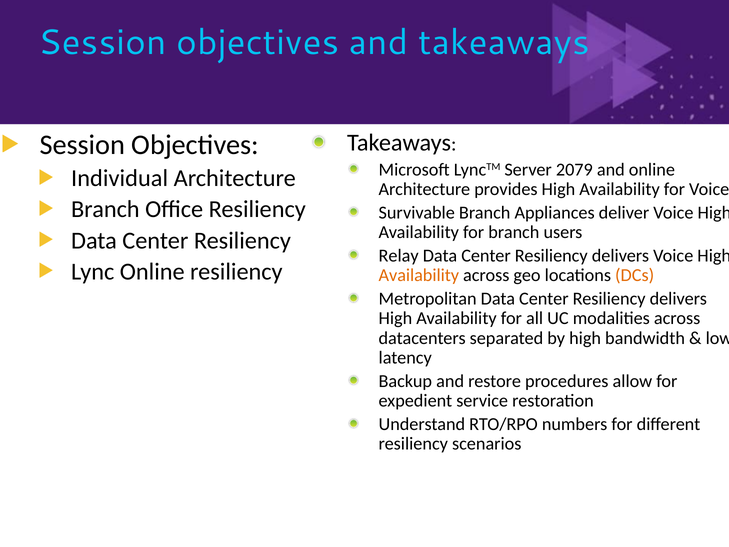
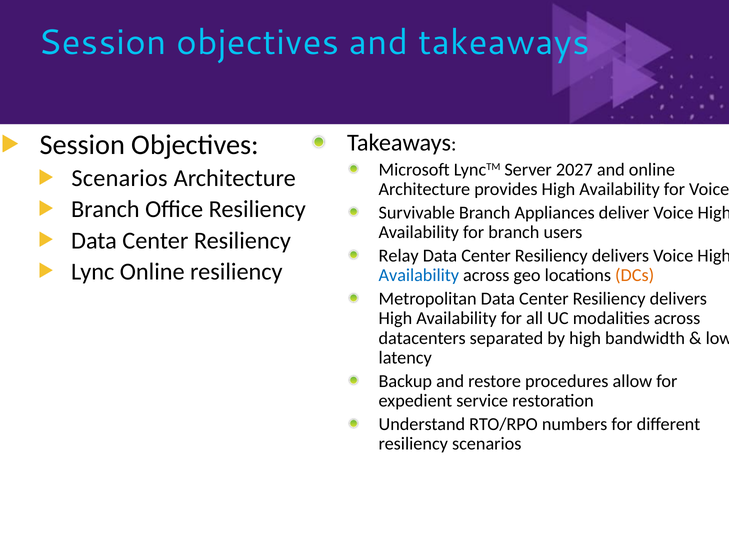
2079: 2079 -> 2027
Individual at (120, 178): Individual -> Scenarios
Availability at (419, 275) colour: orange -> blue
